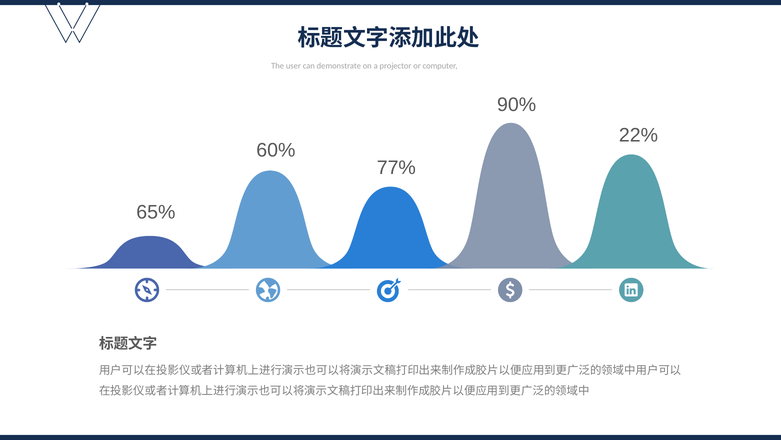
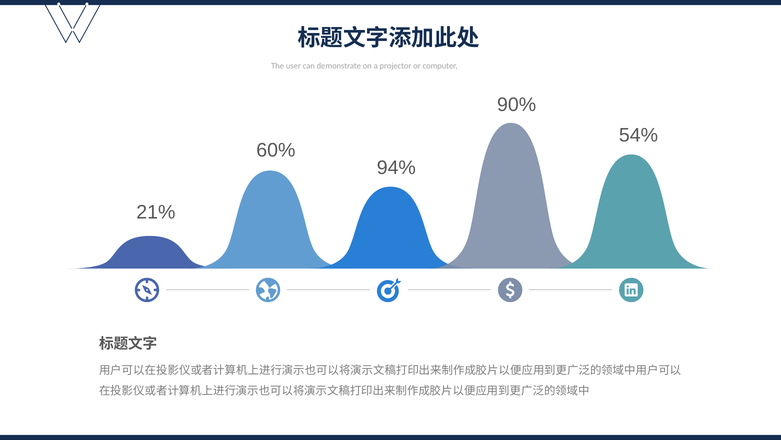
22%: 22% -> 54%
77%: 77% -> 94%
65%: 65% -> 21%
